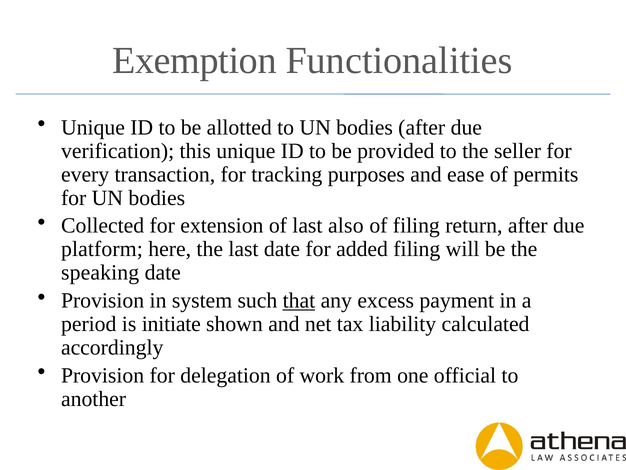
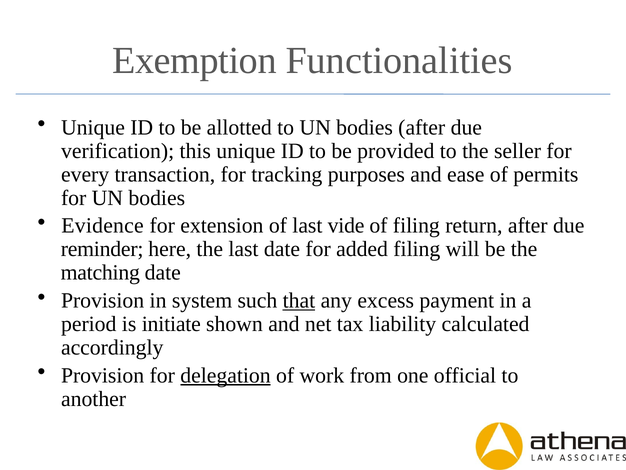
Collected: Collected -> Evidence
also: also -> vide
platform: platform -> reminder
speaking: speaking -> matching
delegation underline: none -> present
